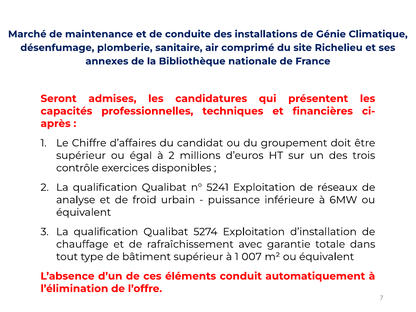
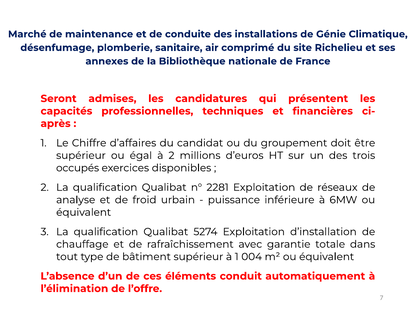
contrôle: contrôle -> occupés
5241: 5241 -> 2281
007: 007 -> 004
